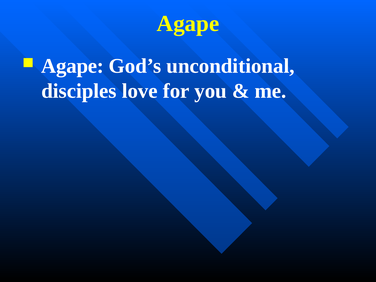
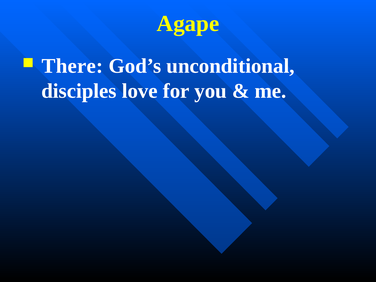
Agape at (73, 66): Agape -> There
